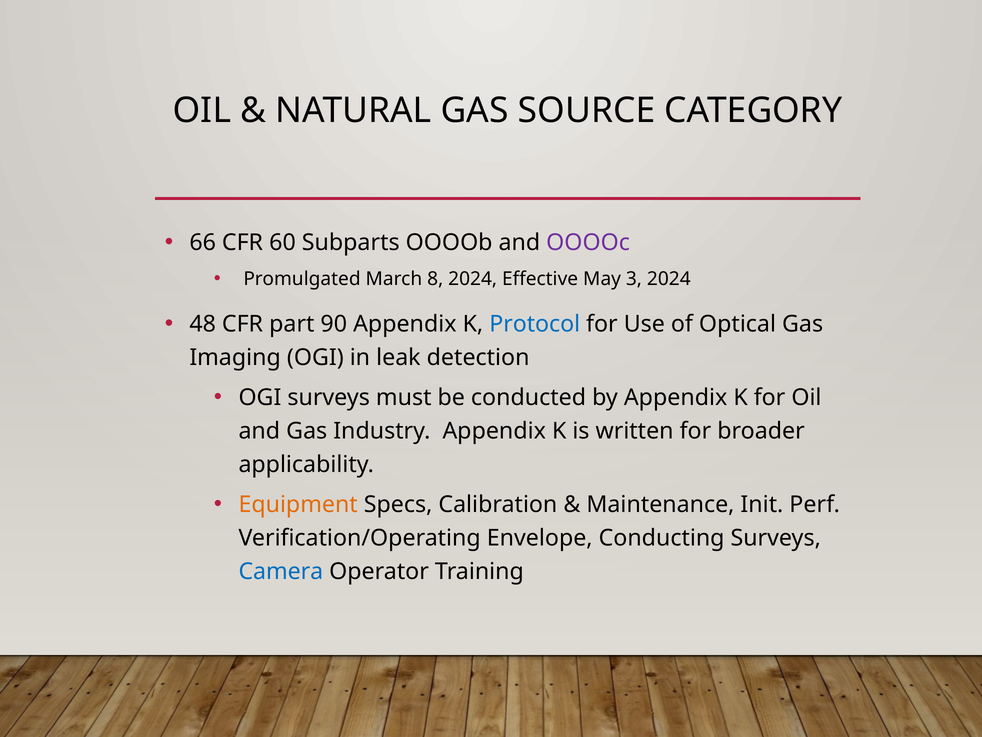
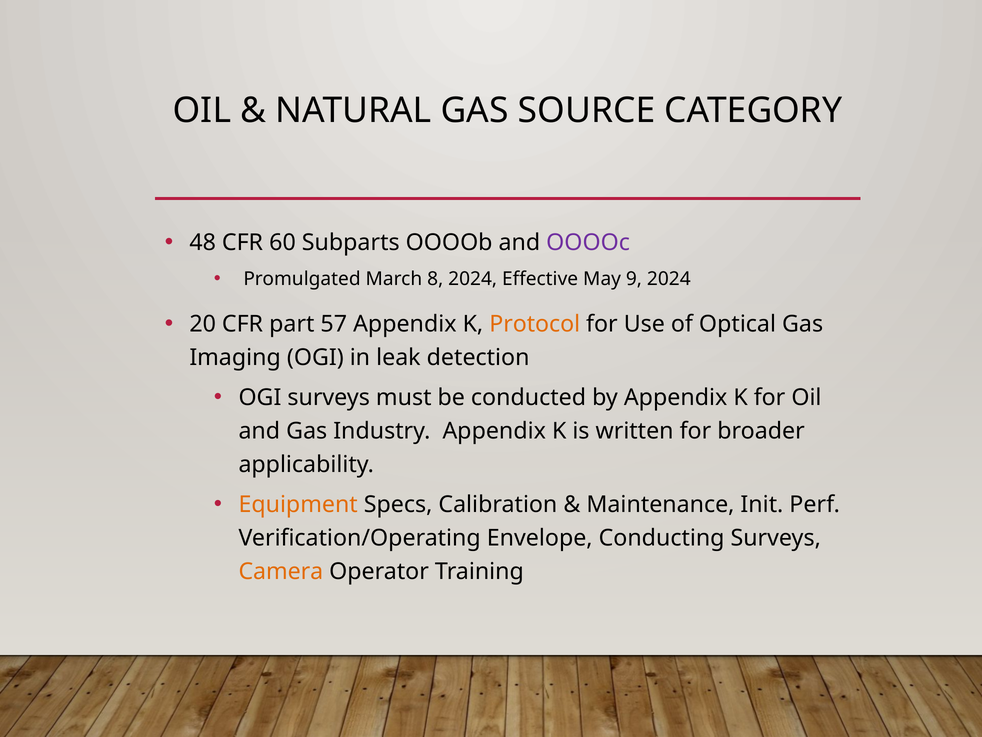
66: 66 -> 48
3: 3 -> 9
48: 48 -> 20
90: 90 -> 57
Protocol colour: blue -> orange
Camera colour: blue -> orange
